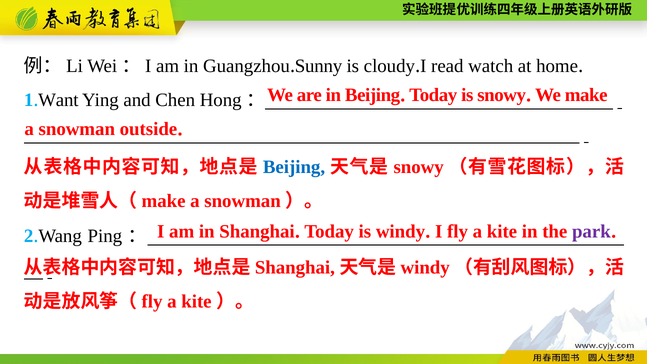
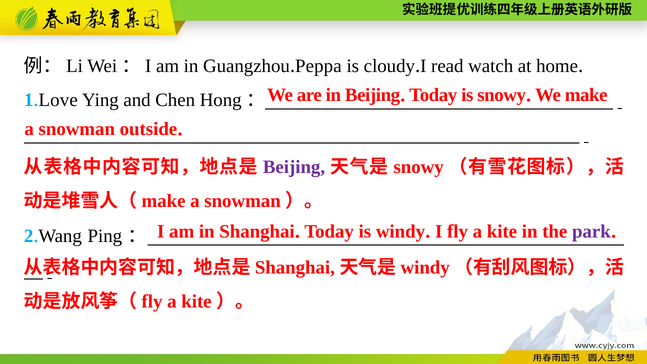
Sunny: Sunny -> Peppa
Want: Want -> Love
Beijing at (294, 167) colour: blue -> purple
